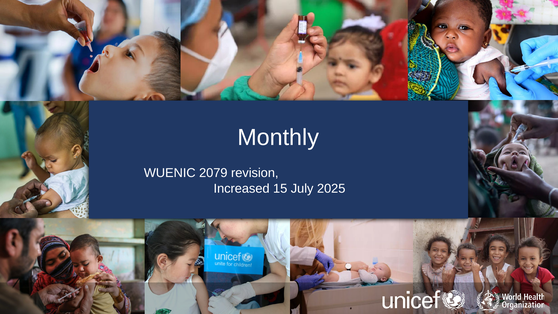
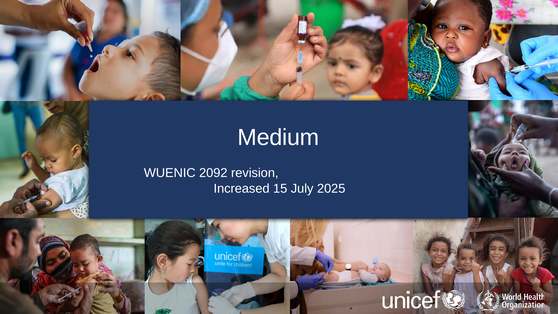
Monthly: Monthly -> Medium
2079: 2079 -> 2092
